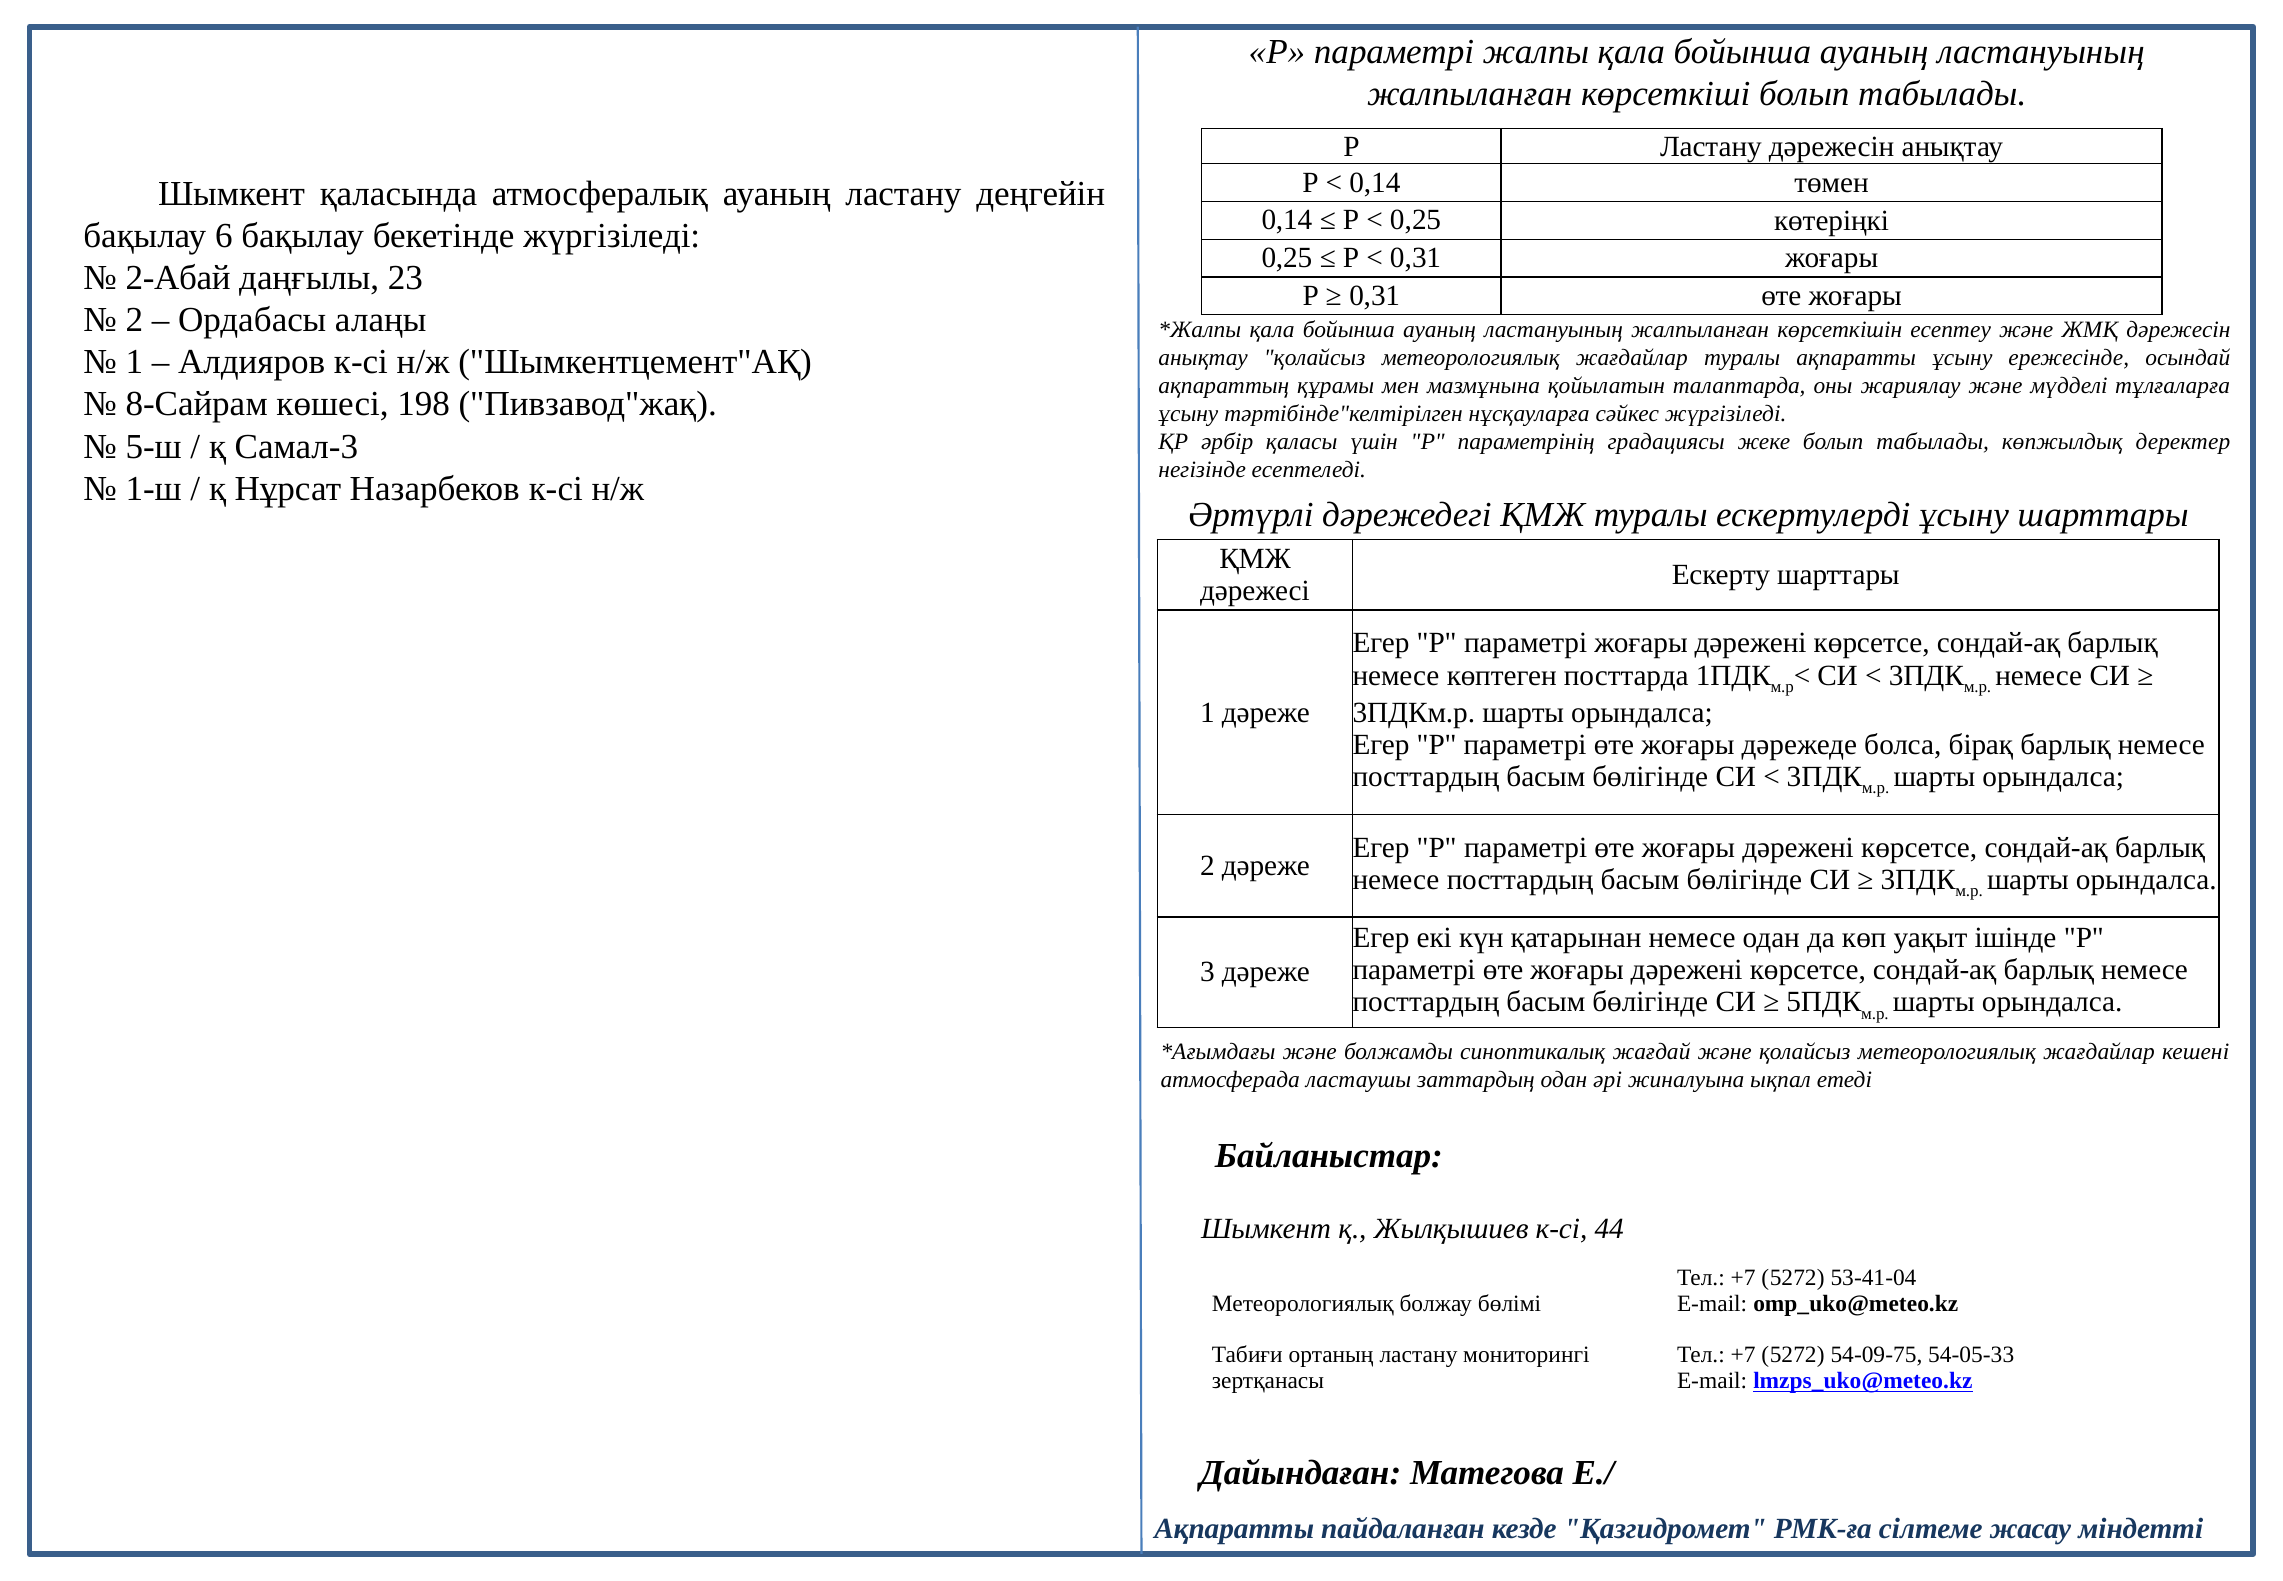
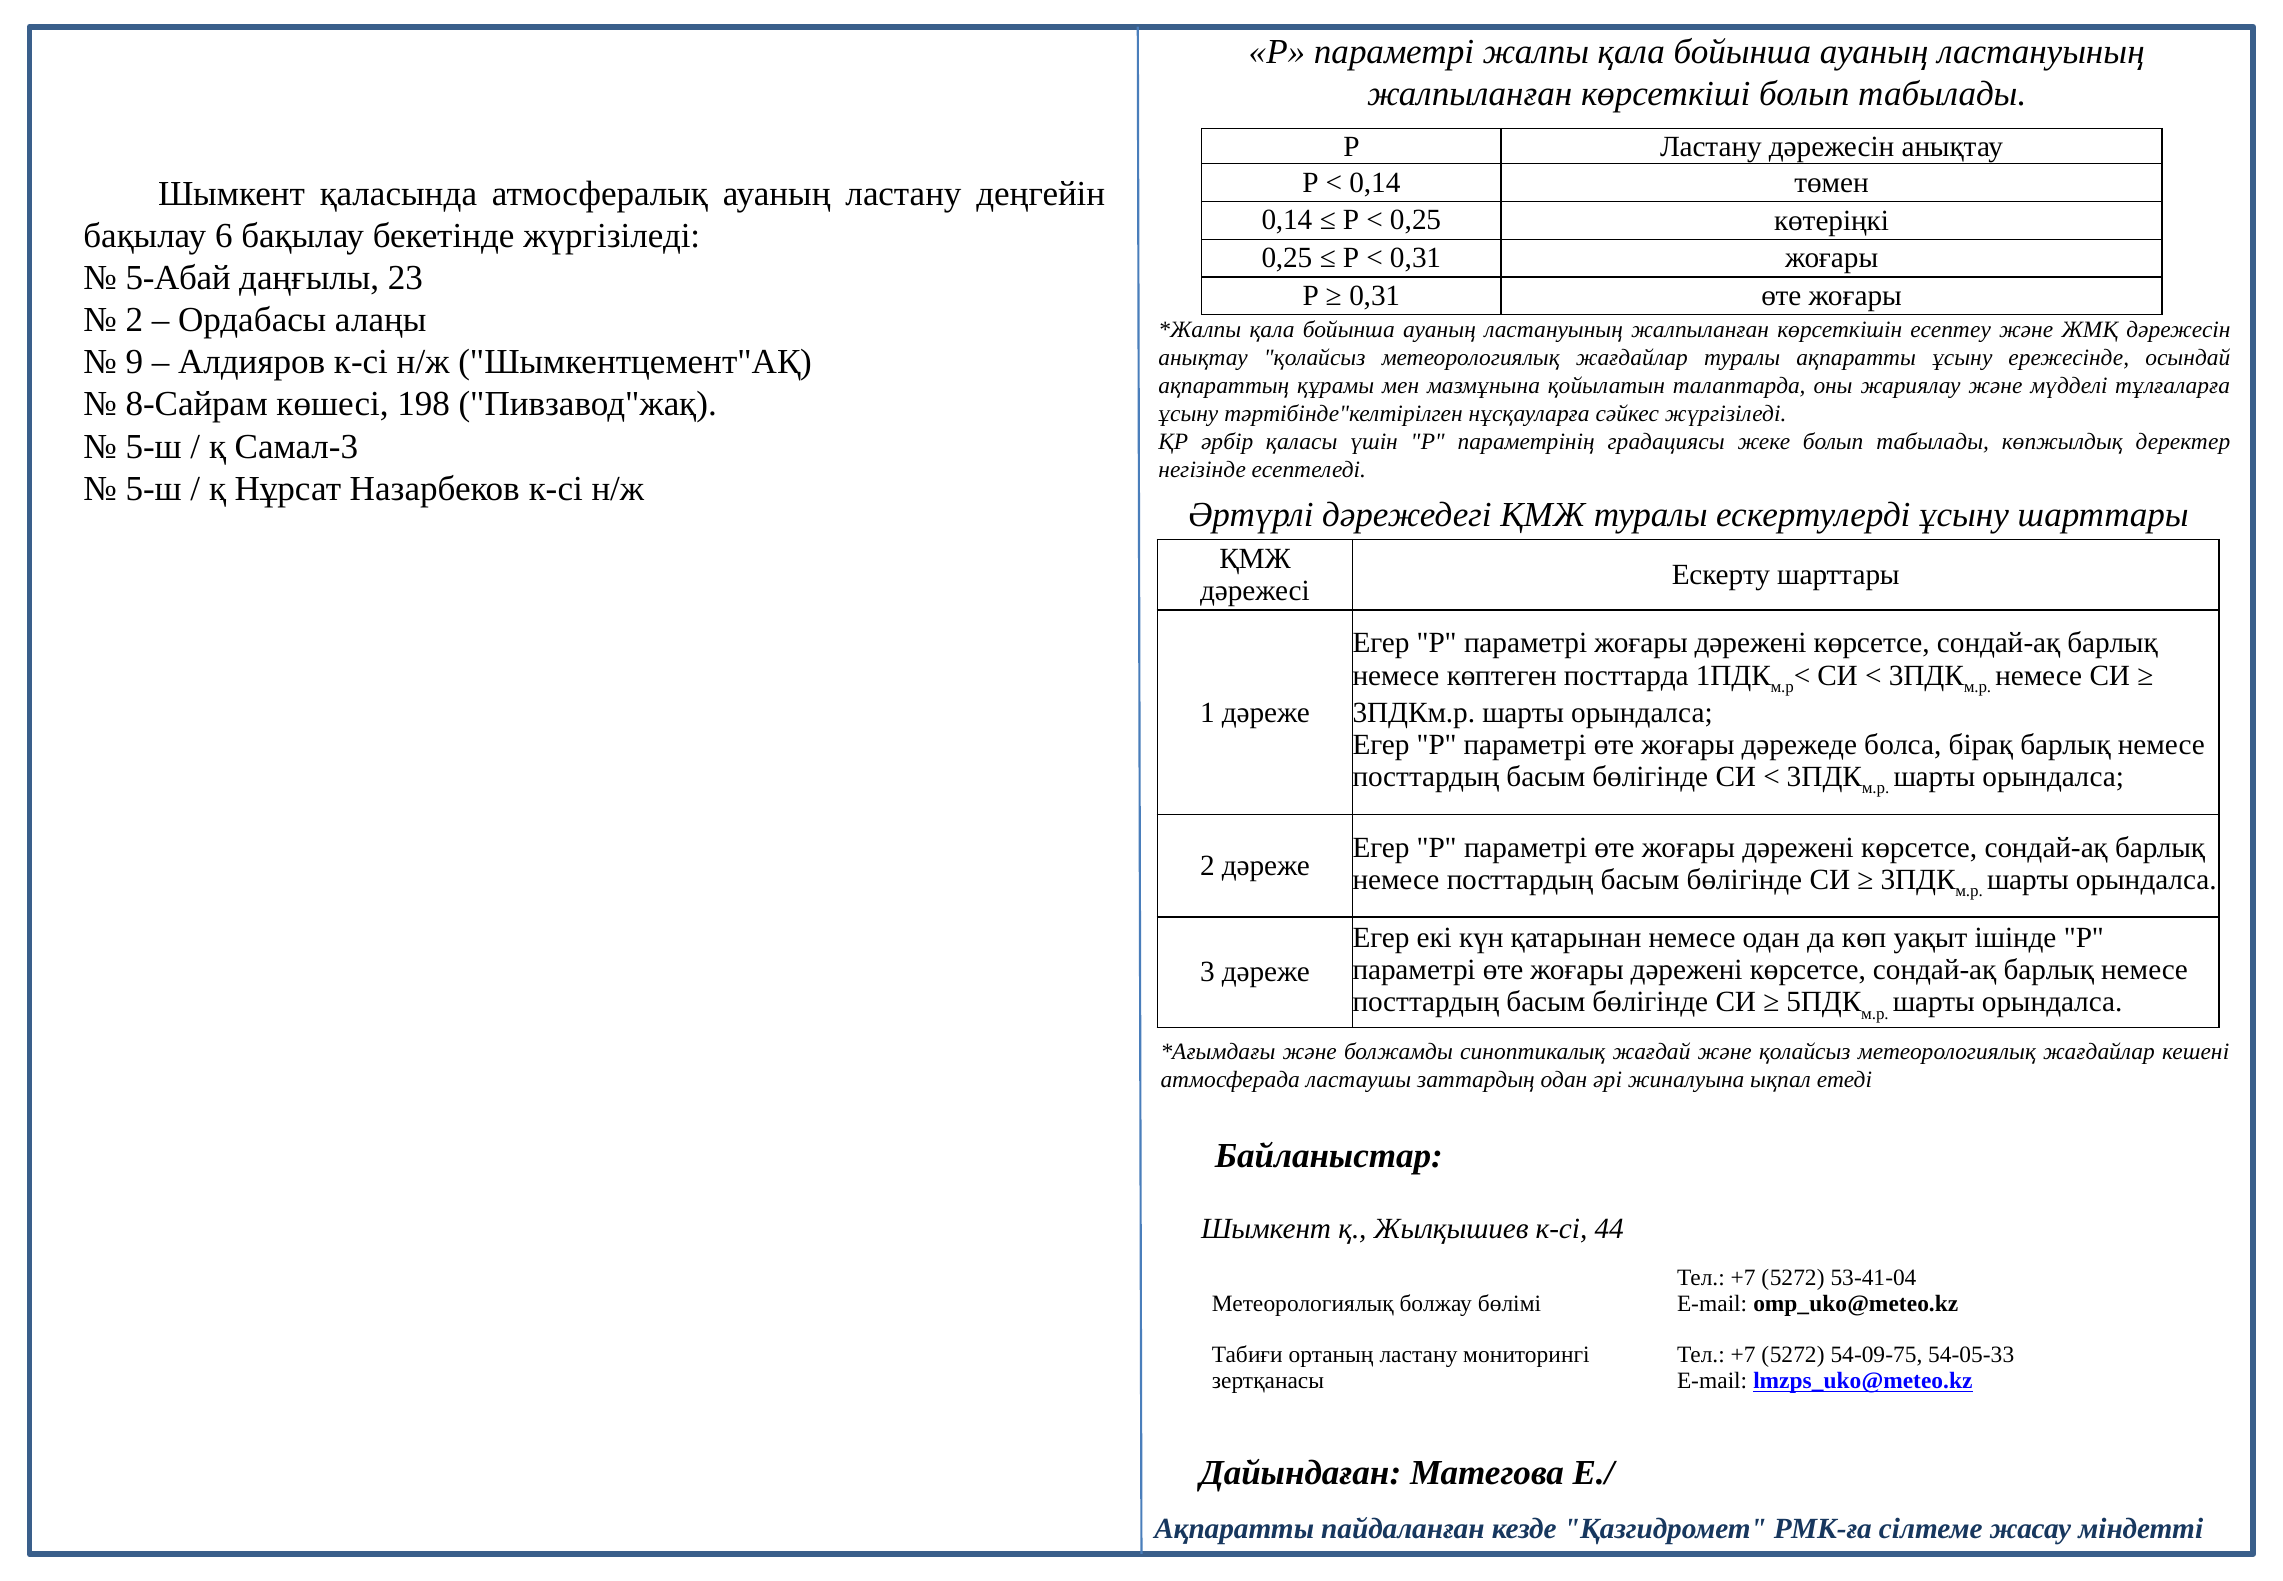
2-Абай: 2-Абай -> 5-Абай
1 at (134, 362): 1 -> 9
1-ш at (154, 488): 1-ш -> 5-ш
